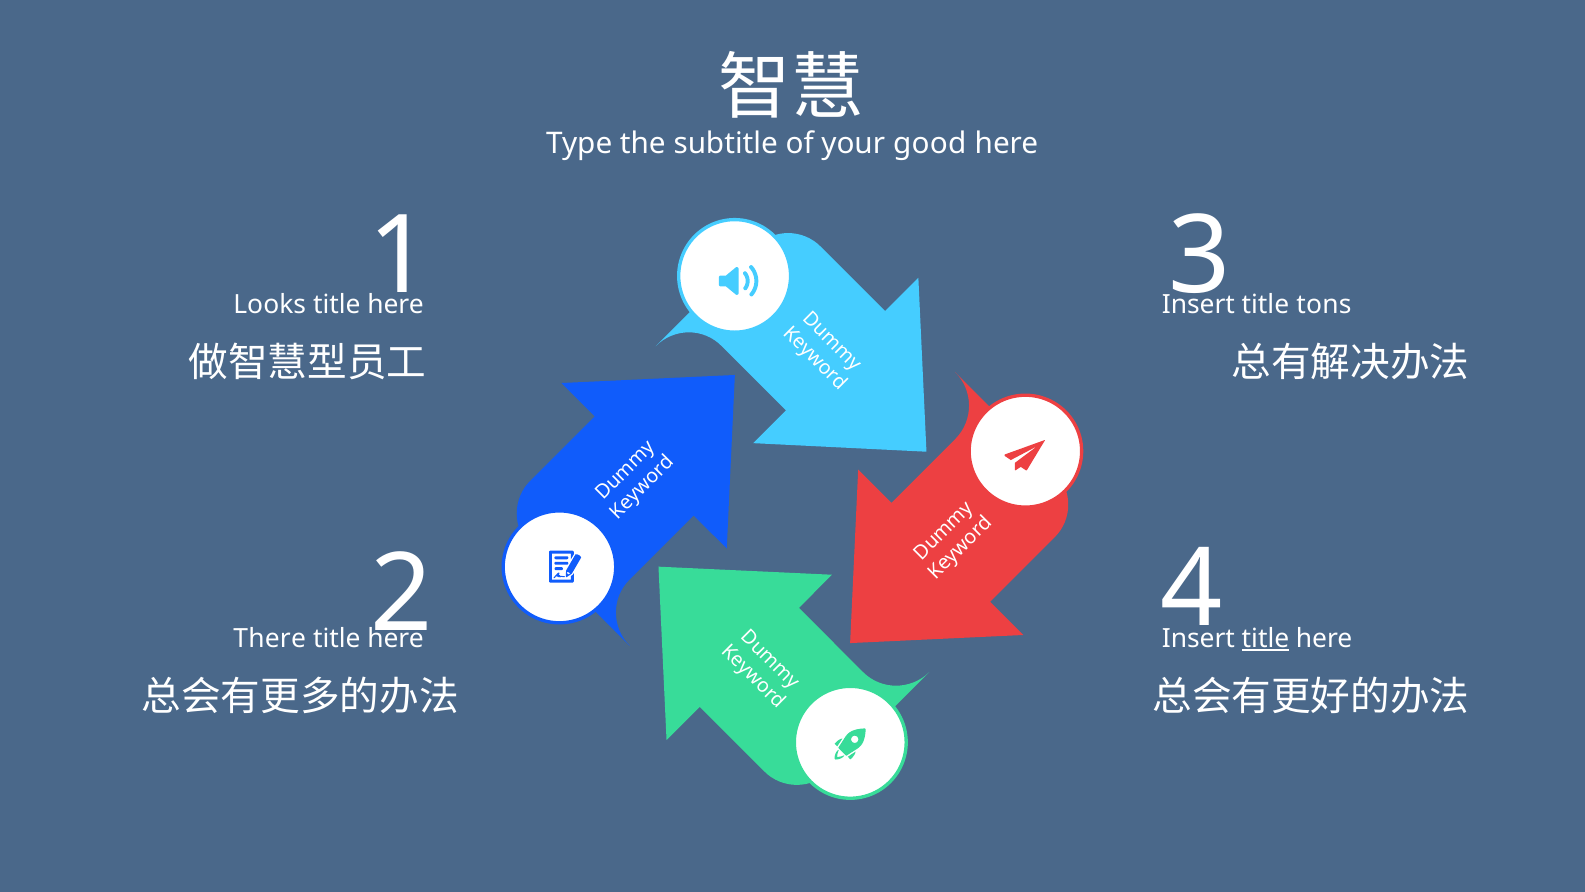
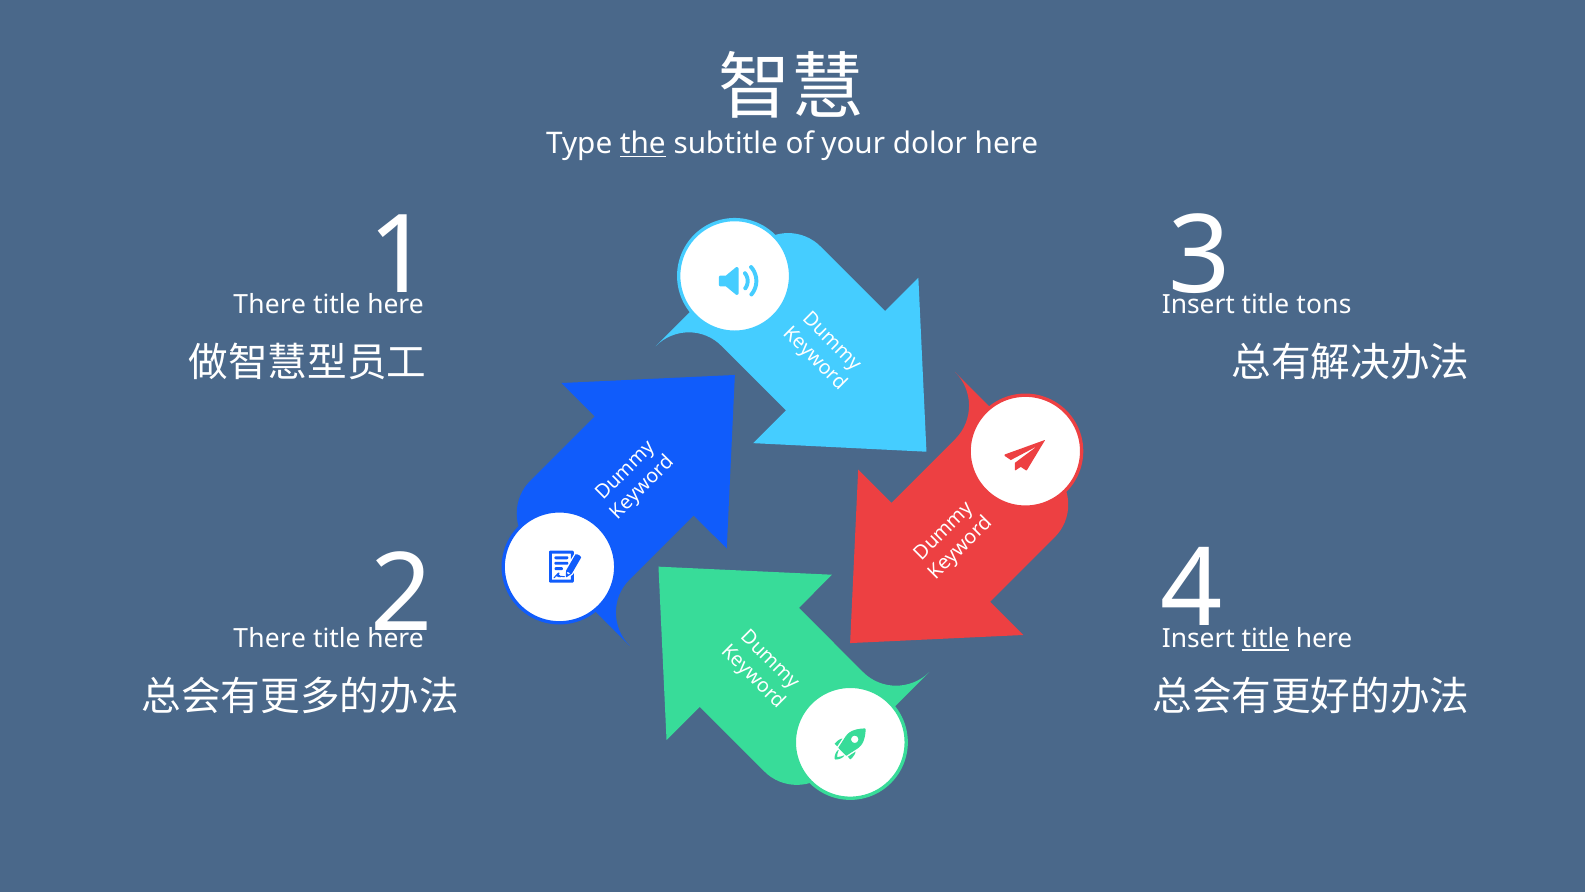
the underline: none -> present
good: good -> dolor
Looks at (270, 304): Looks -> There
